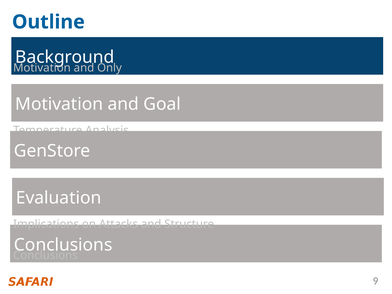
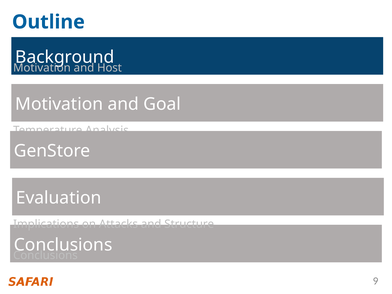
Only: Only -> Host
